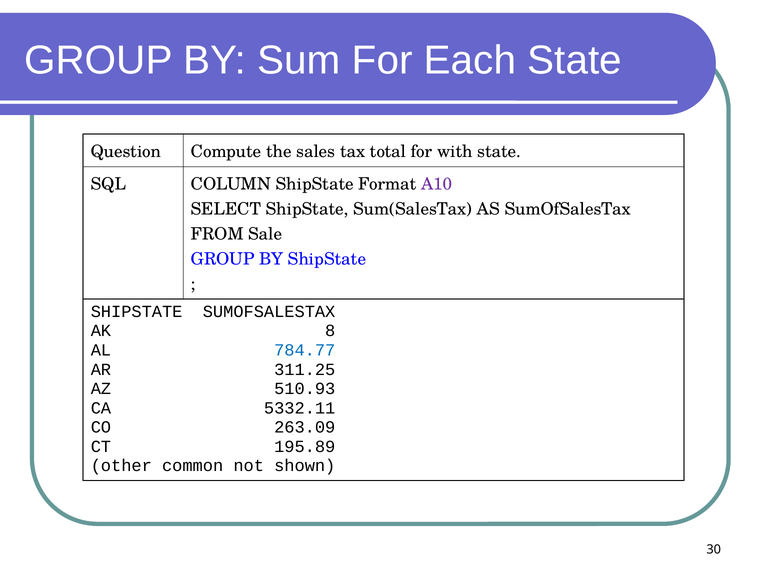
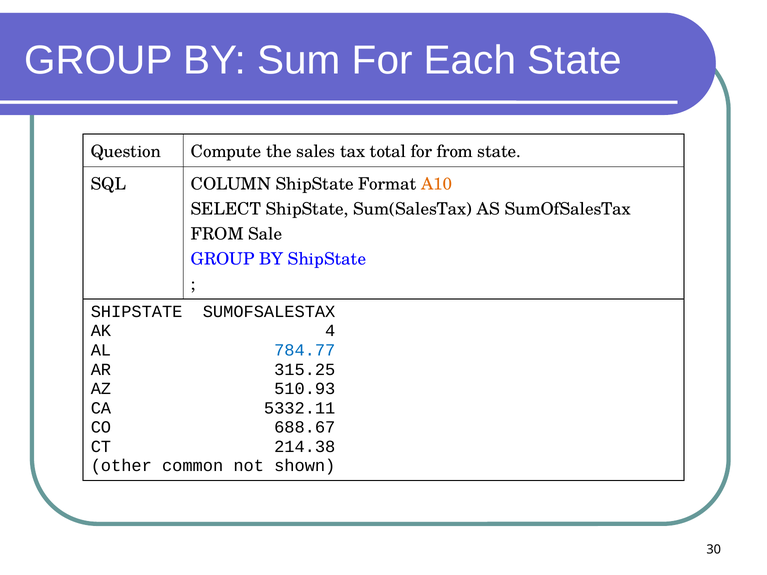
for with: with -> from
A10 colour: purple -> orange
8: 8 -> 4
311.25: 311.25 -> 315.25
263.09: 263.09 -> 688.67
195.89: 195.89 -> 214.38
